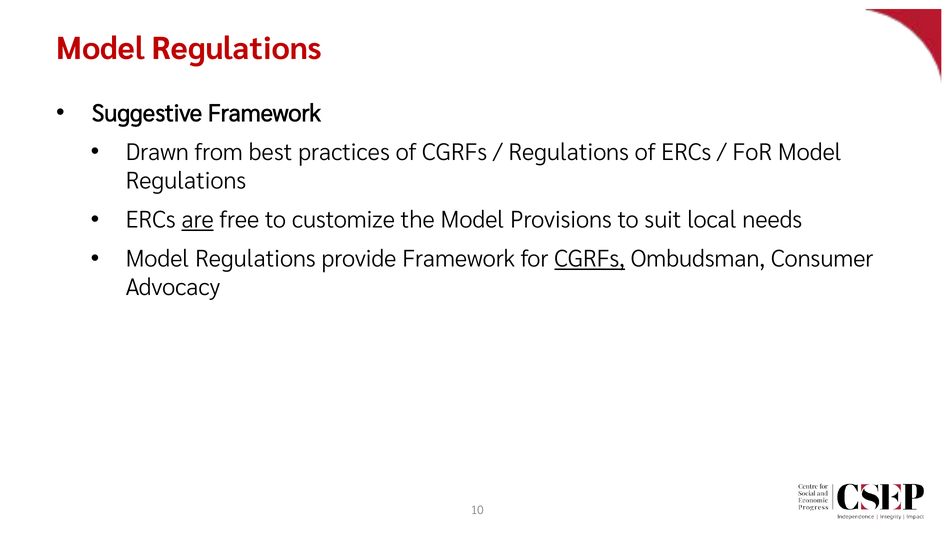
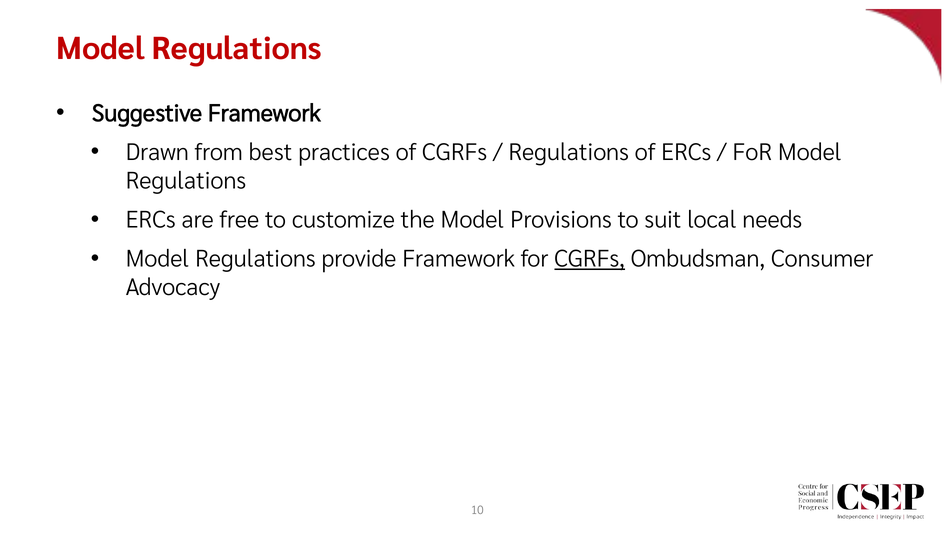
are underline: present -> none
